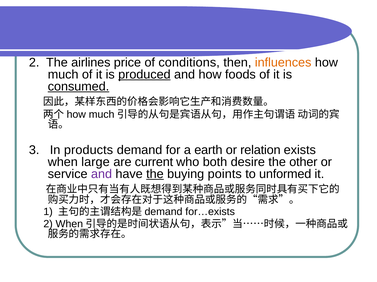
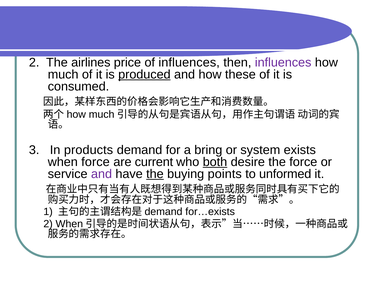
of conditions: conditions -> influences
influences at (283, 63) colour: orange -> purple
foods: foods -> these
consumed underline: present -> none
earth: earth -> bring
relation: relation -> system
when large: large -> force
both underline: none -> present
the other: other -> force
